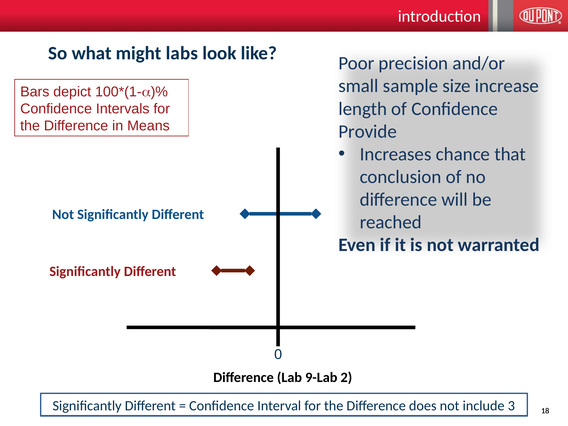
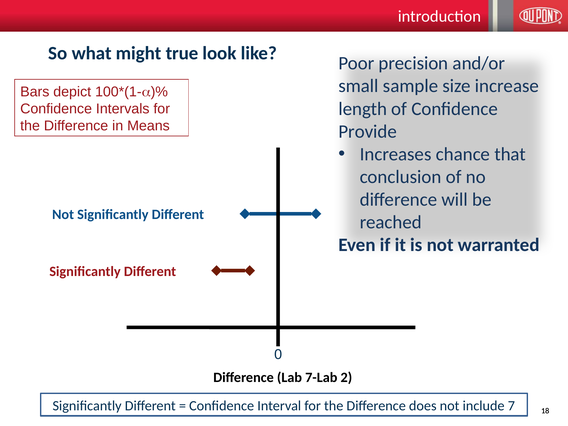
labs: labs -> true
9-Lab: 9-Lab -> 7-Lab
3: 3 -> 7
